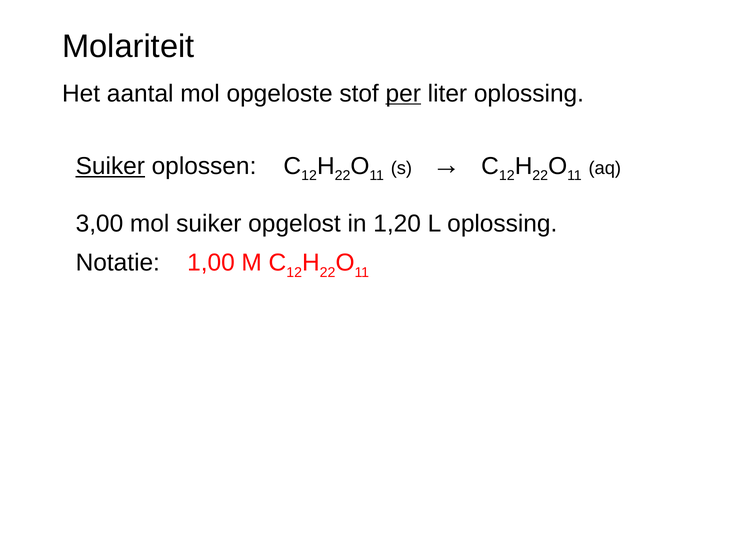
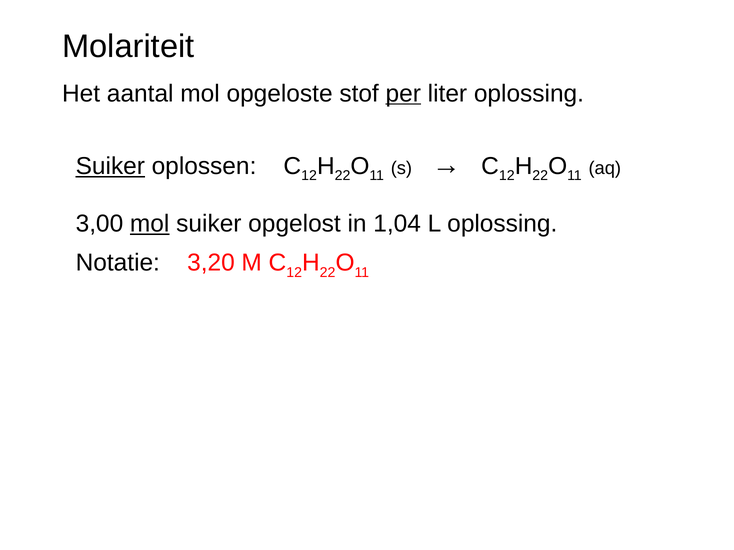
mol at (150, 224) underline: none -> present
1,20: 1,20 -> 1,04
1,00: 1,00 -> 3,20
